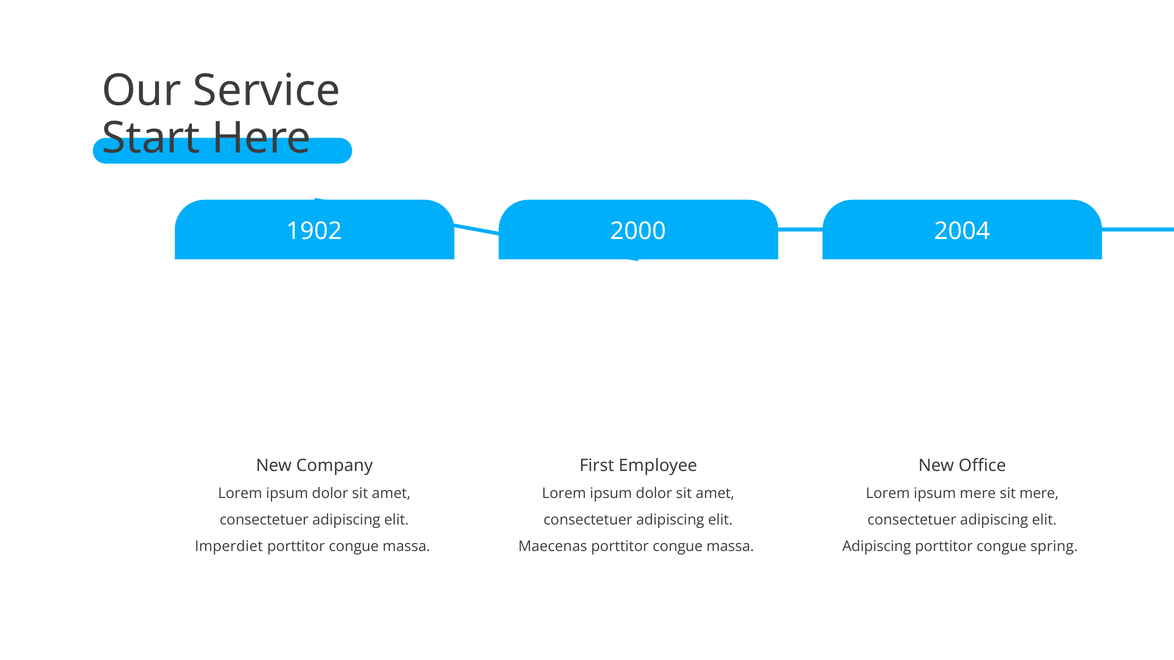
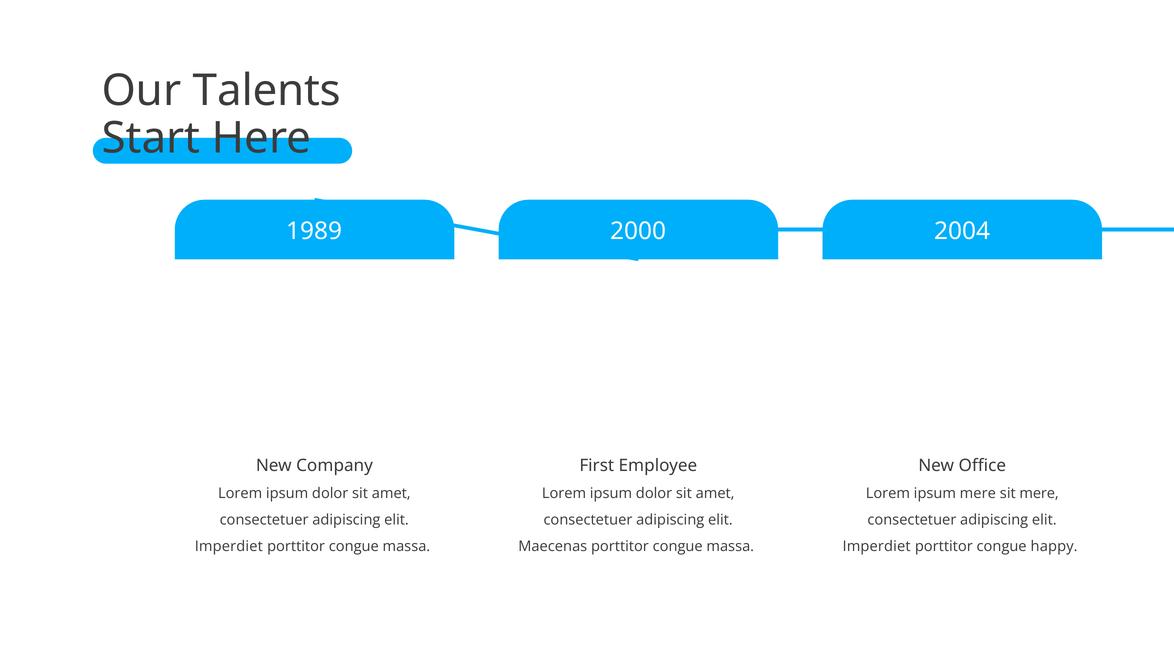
Service: Service -> Talents
1902: 1902 -> 1989
Adipiscing at (877, 547): Adipiscing -> Imperdiet
spring: spring -> happy
